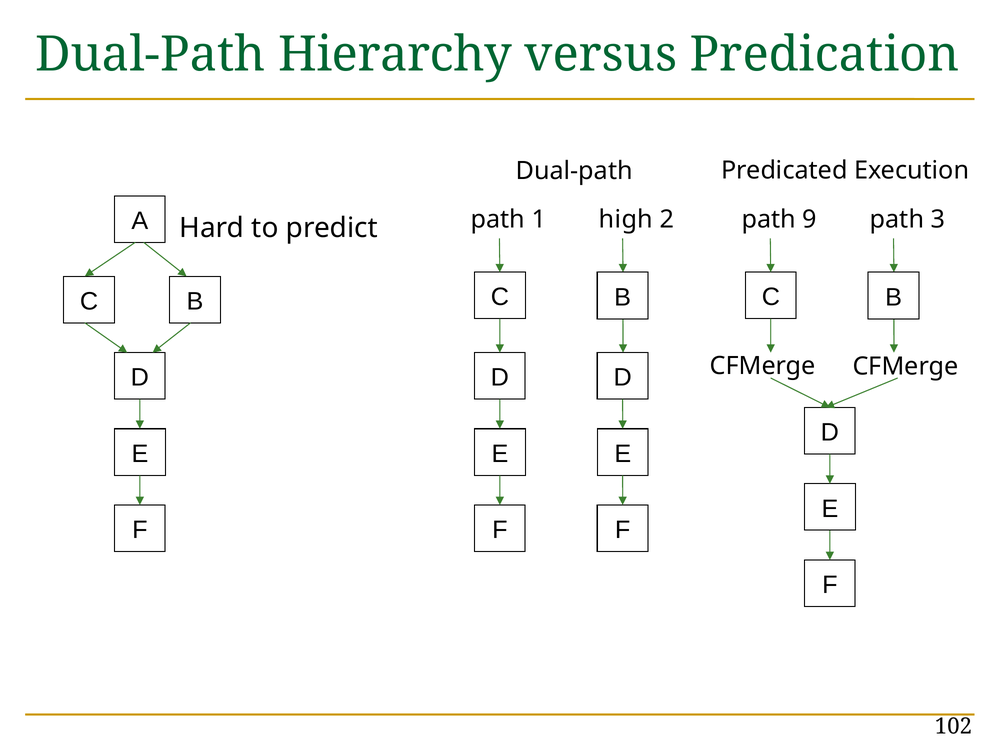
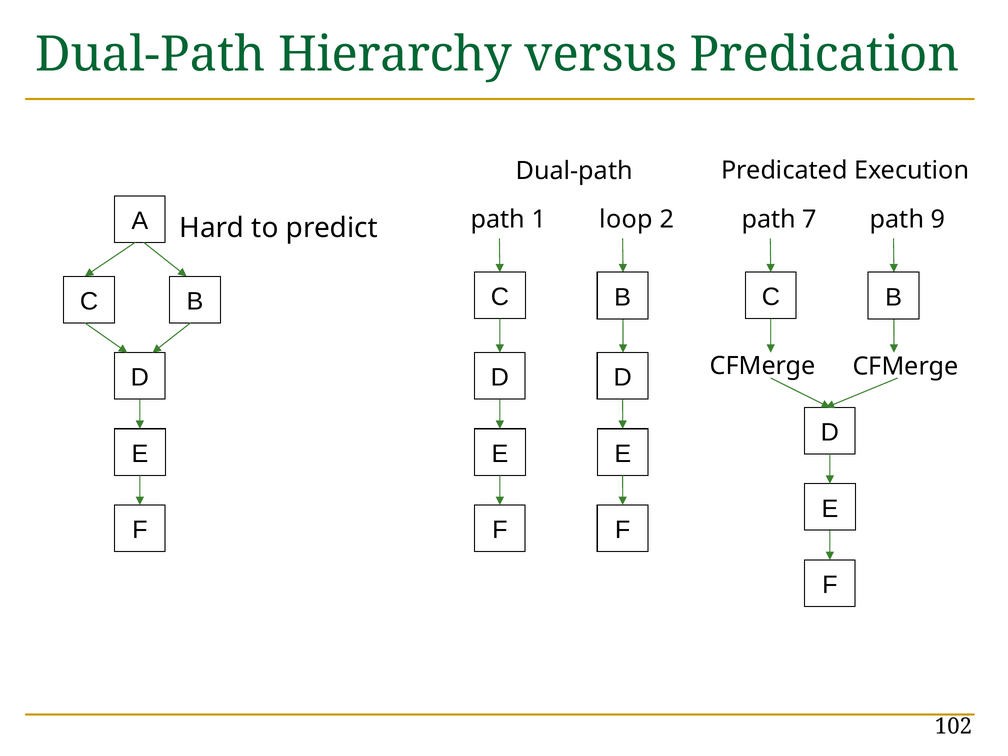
high: high -> loop
9: 9 -> 7
3: 3 -> 9
